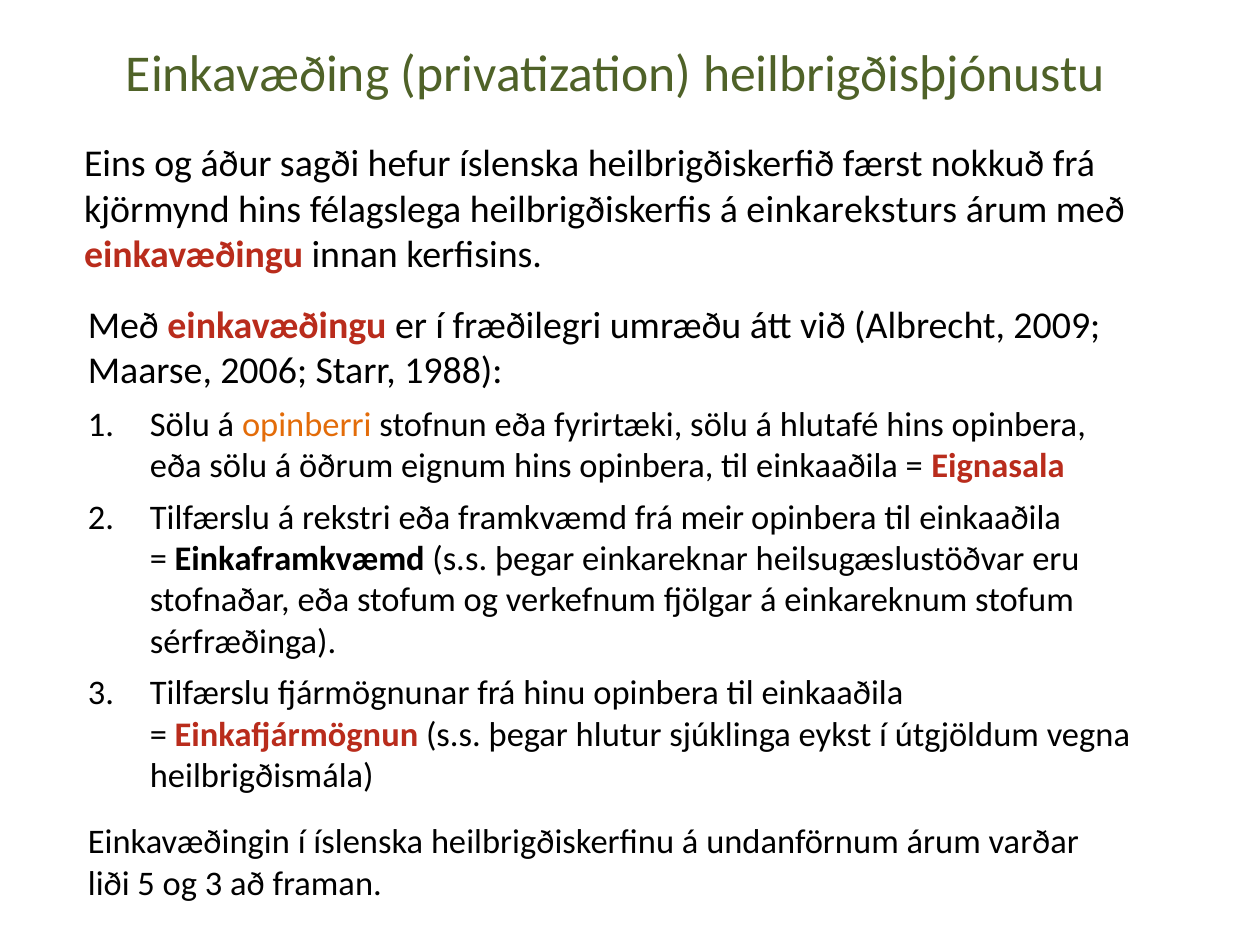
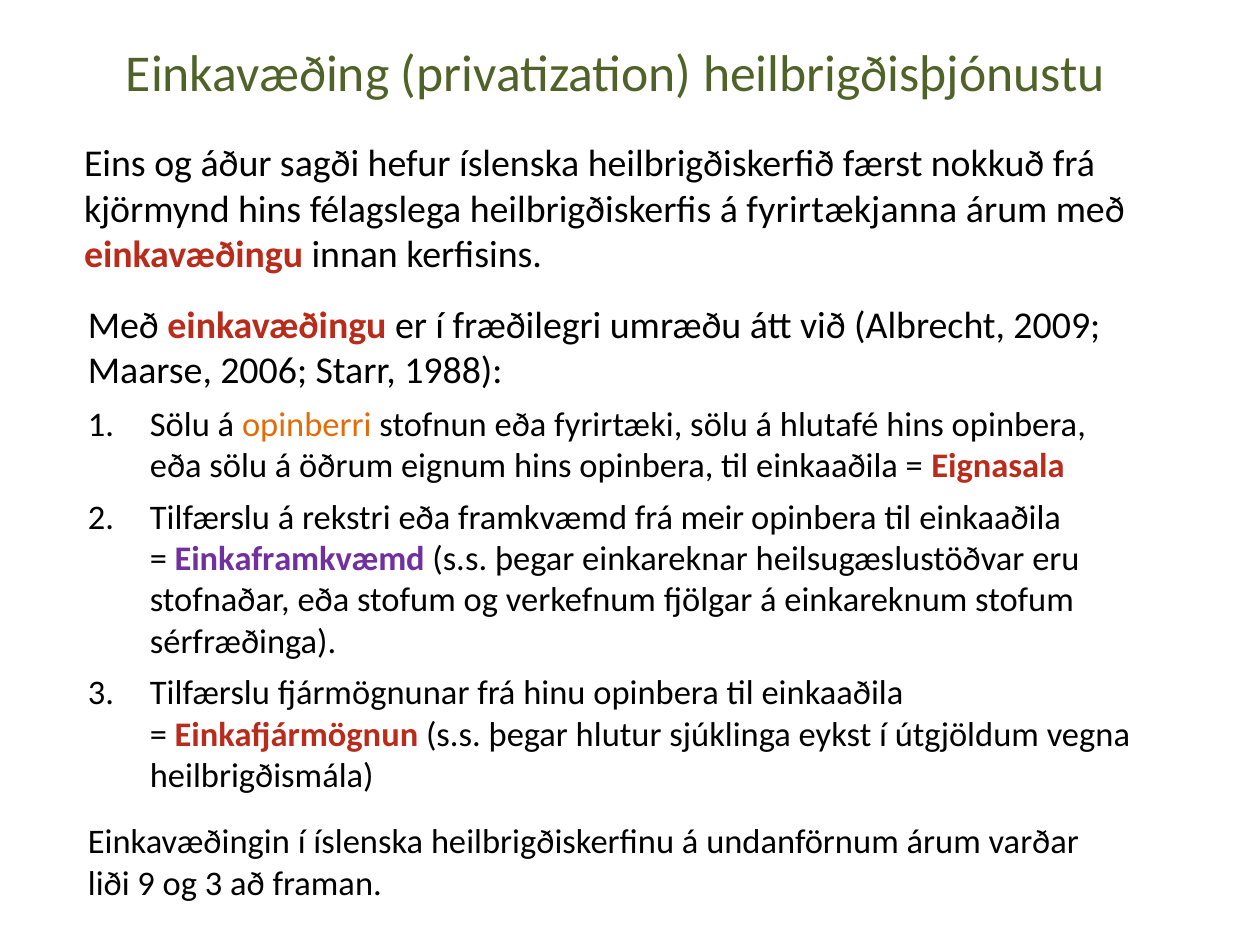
einkareksturs: einkareksturs -> fyrirtækjanna
Einkaframkvæmd colour: black -> purple
5: 5 -> 9
